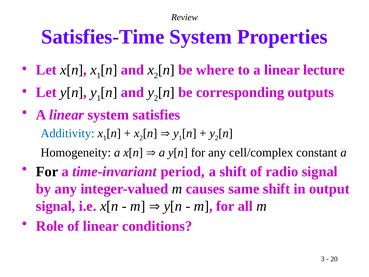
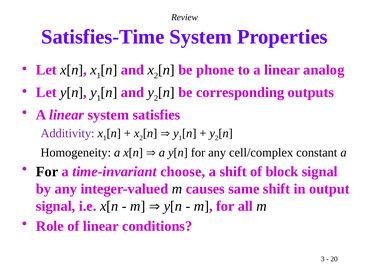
where: where -> phone
lecture: lecture -> analog
Additivity colour: blue -> purple
period: period -> choose
radio: radio -> block
